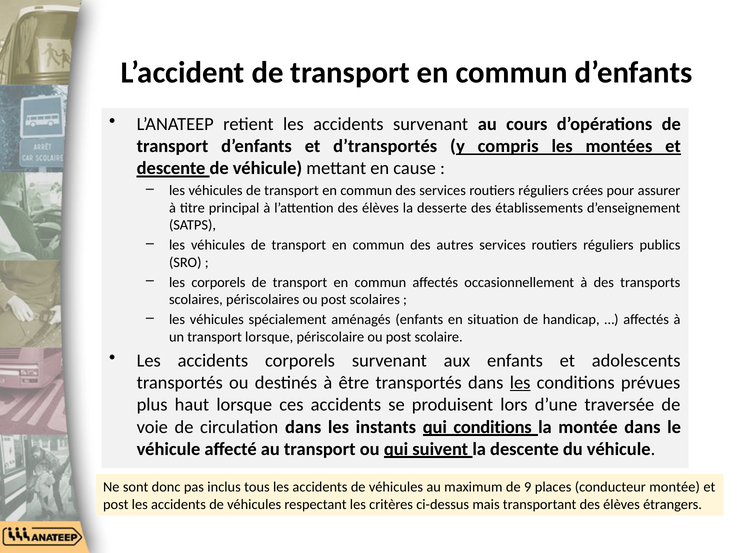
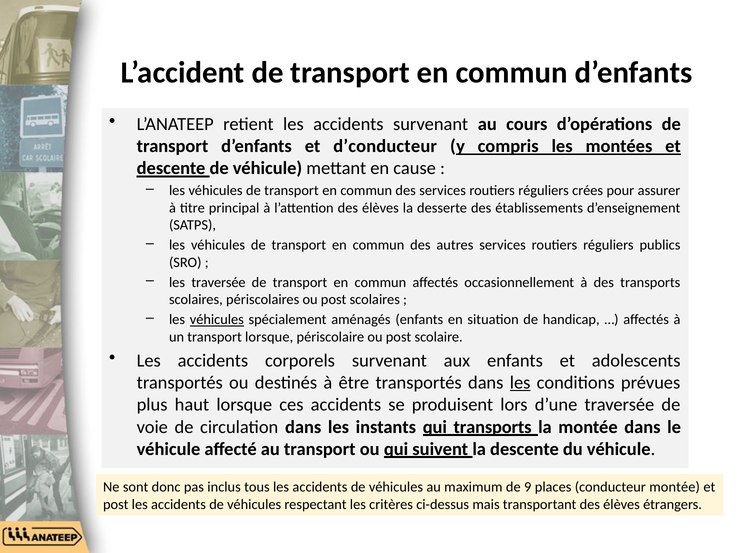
d’transportés: d’transportés -> d’conducteur
les corporels: corporels -> traversée
véhicules at (217, 320) underline: none -> present
qui conditions: conditions -> transports
